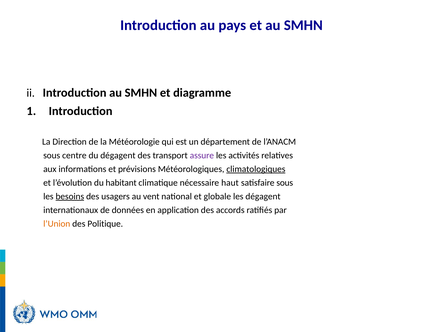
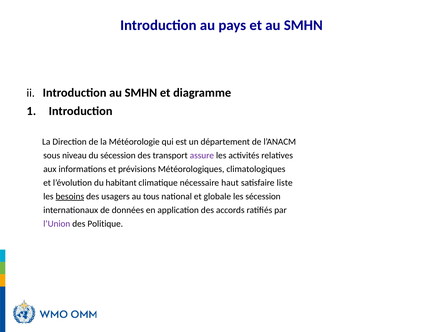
centre: centre -> niveau
du dégagent: dégagent -> sécession
climatologiques underline: present -> none
satisfaire sous: sous -> liste
vent: vent -> tous
les dégagent: dégagent -> sécession
l’Union colour: orange -> purple
